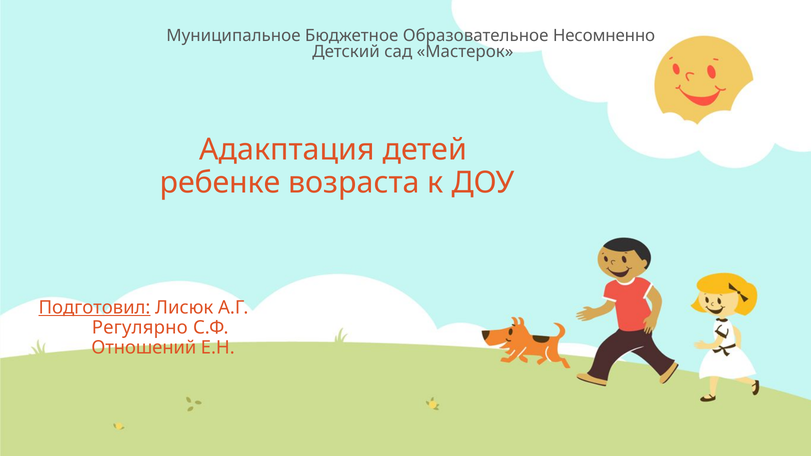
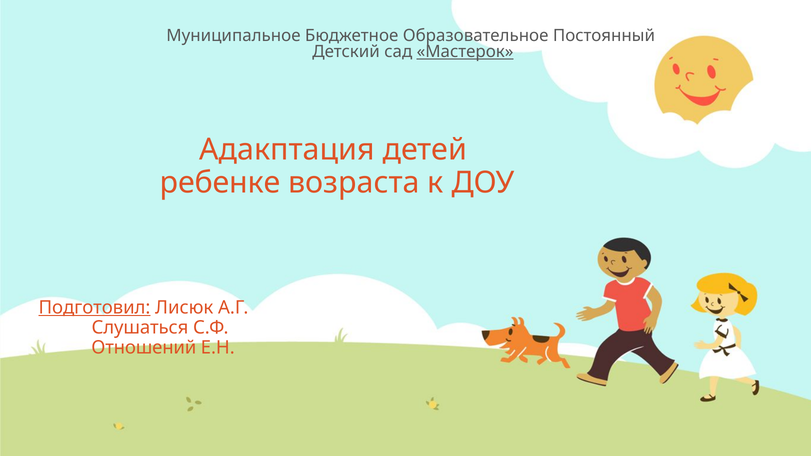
Несомненно: Несомненно -> Постоянный
Мастерок underline: none -> present
Регулярно: Регулярно -> Слушаться
